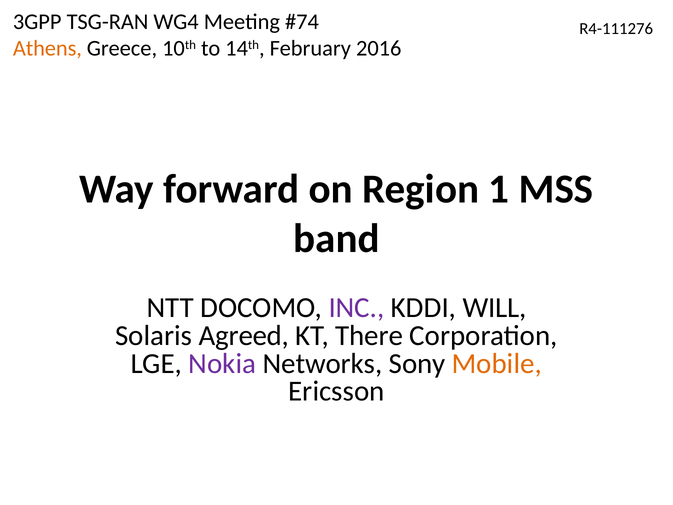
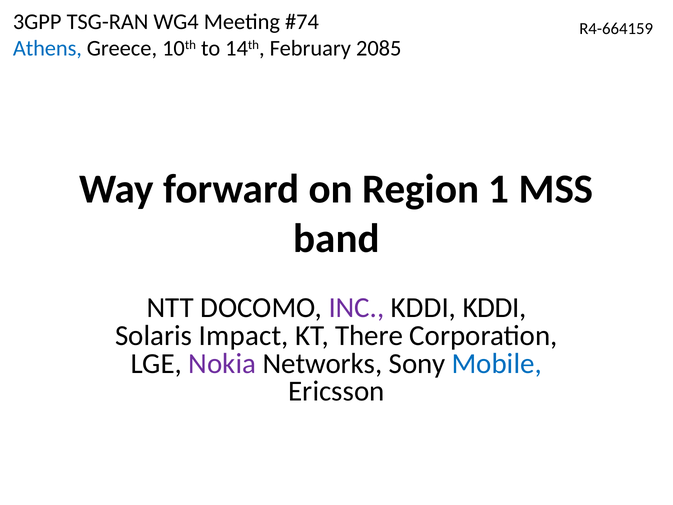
R4-111276: R4-111276 -> R4-664159
Athens colour: orange -> blue
2016: 2016 -> 2085
KDDI WILL: WILL -> KDDI
Agreed: Agreed -> Impact
Mobile colour: orange -> blue
